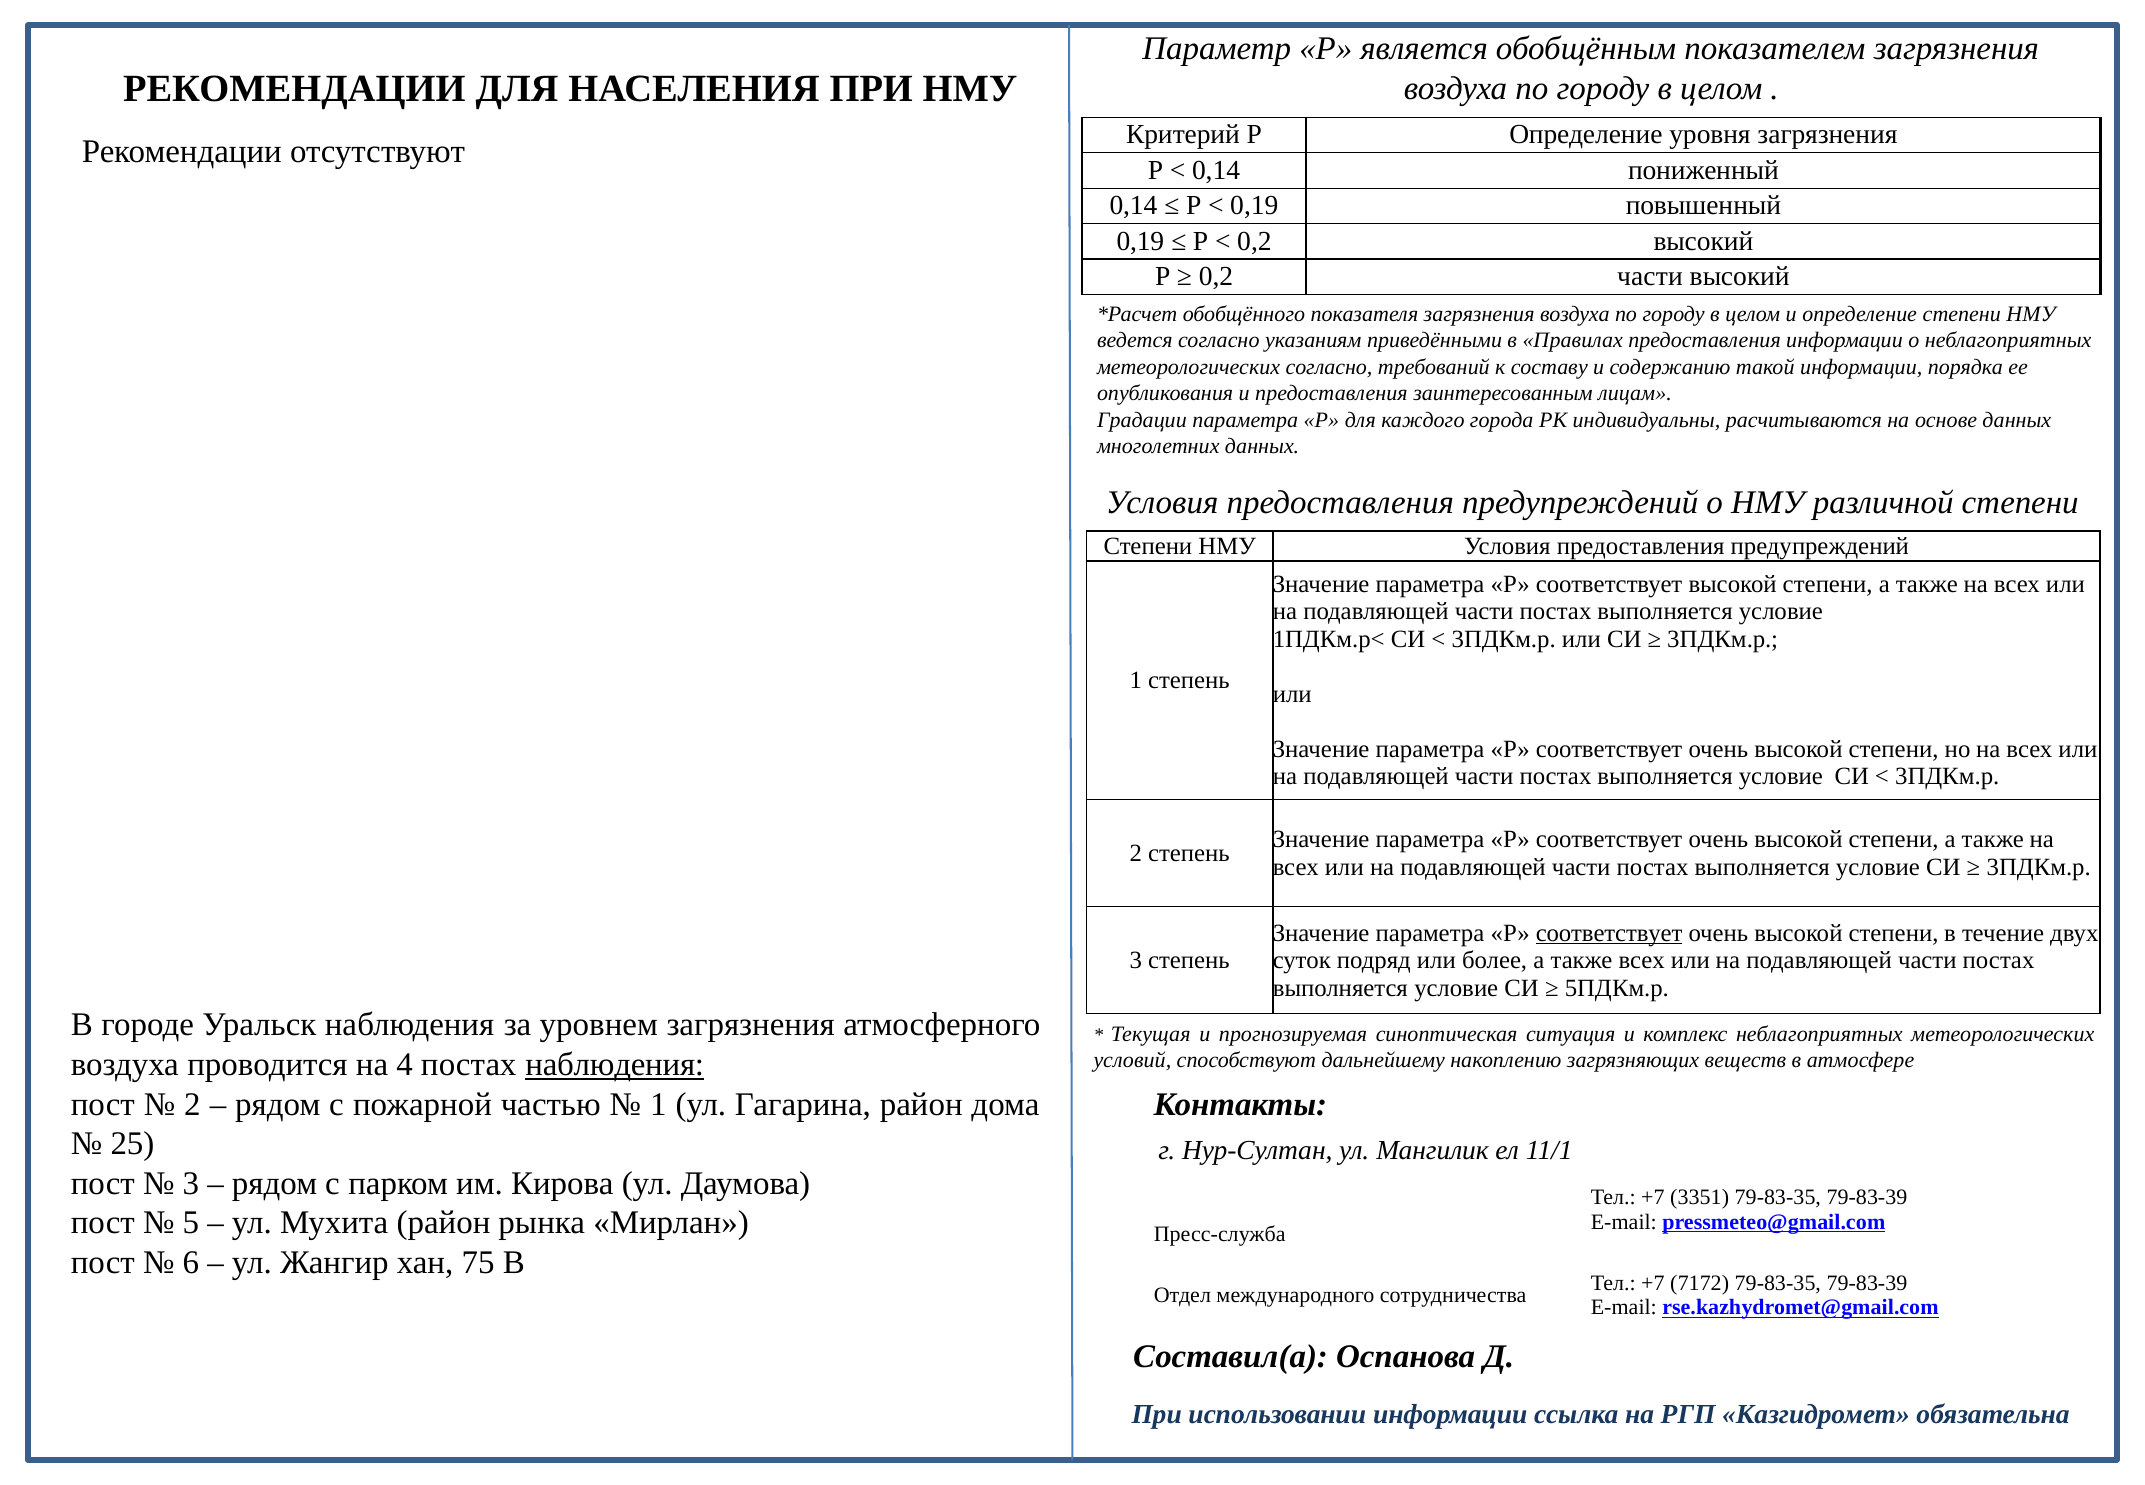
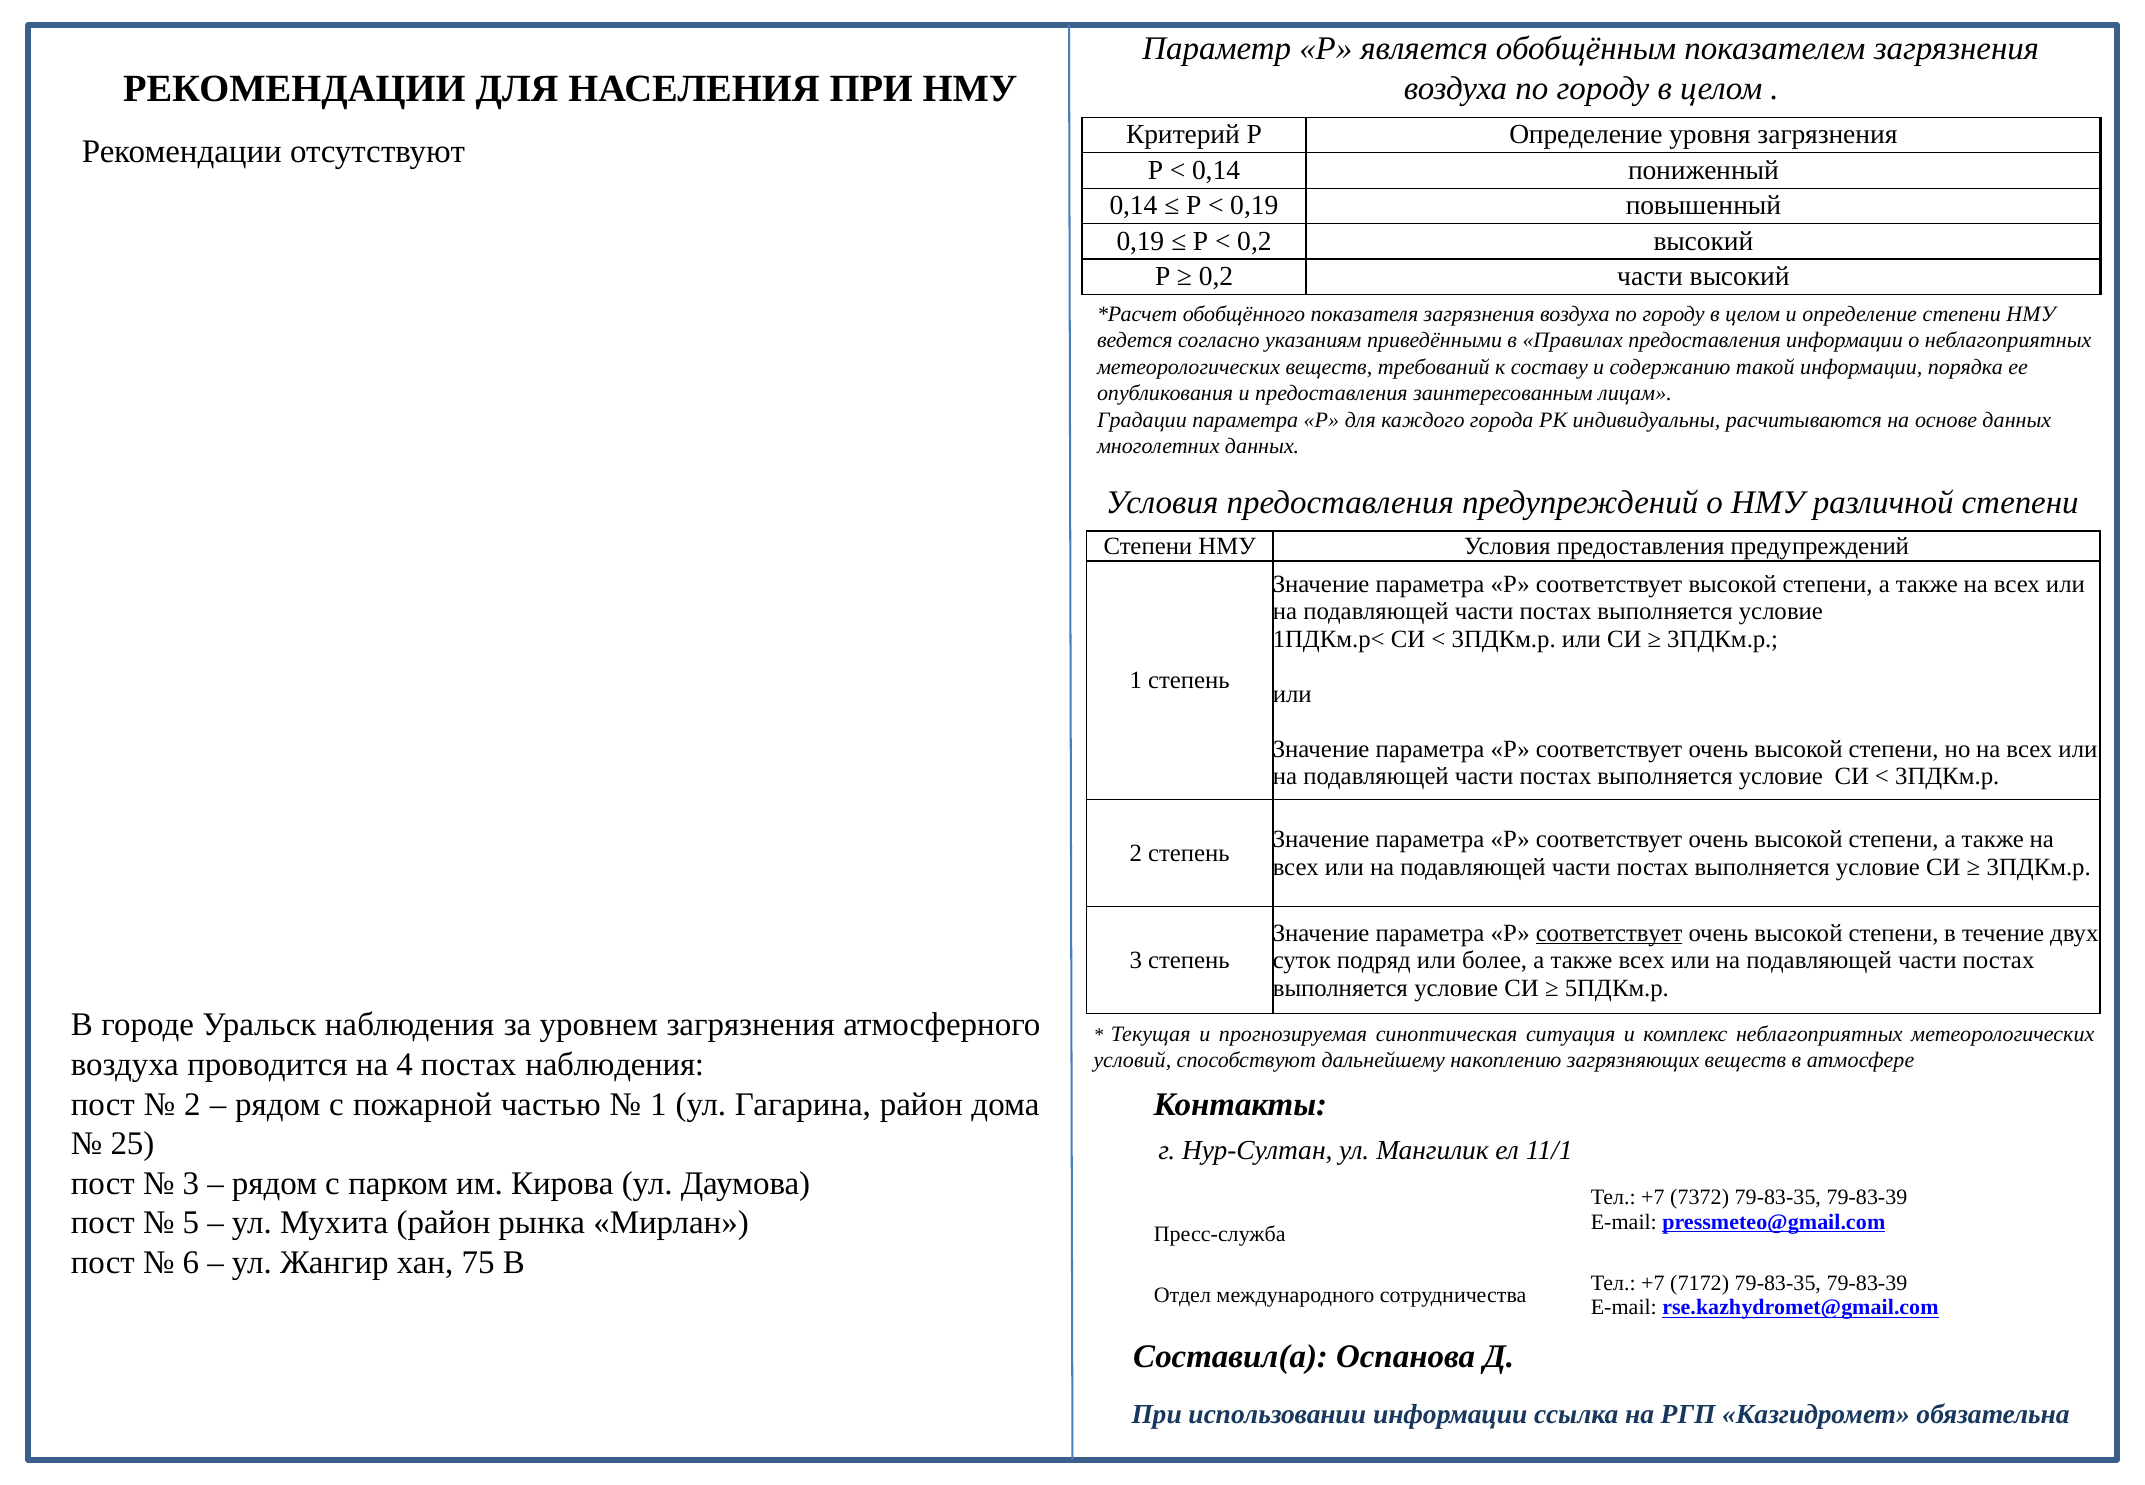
метеорологических согласно: согласно -> веществ
наблюдения at (615, 1065) underline: present -> none
3351: 3351 -> 7372
